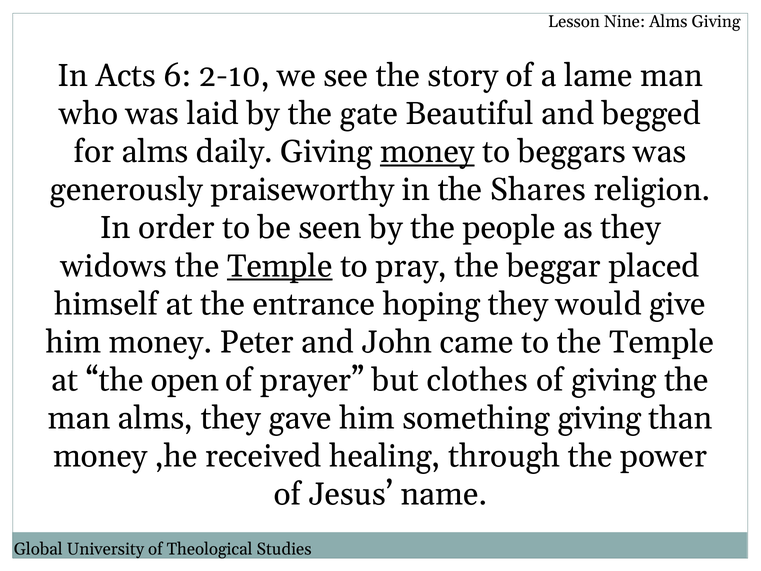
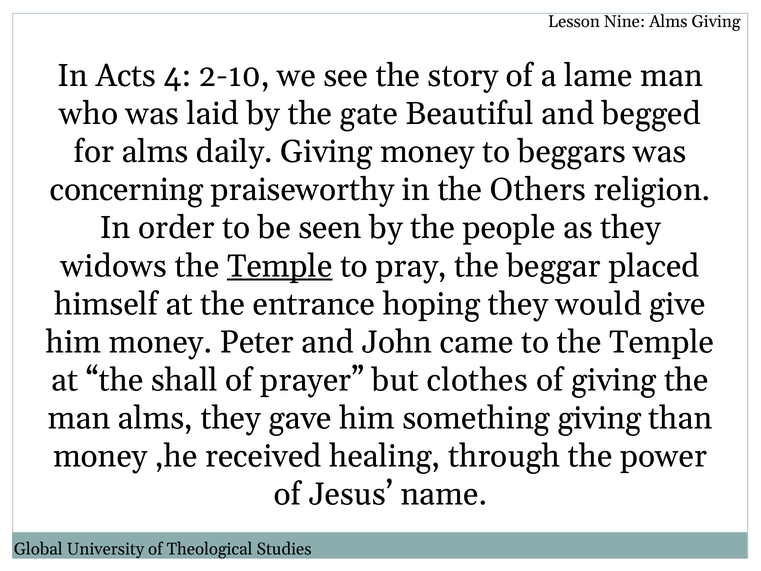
6: 6 -> 4
money at (427, 152) underline: present -> none
generously: generously -> concerning
Shares: Shares -> Others
open: open -> shall
